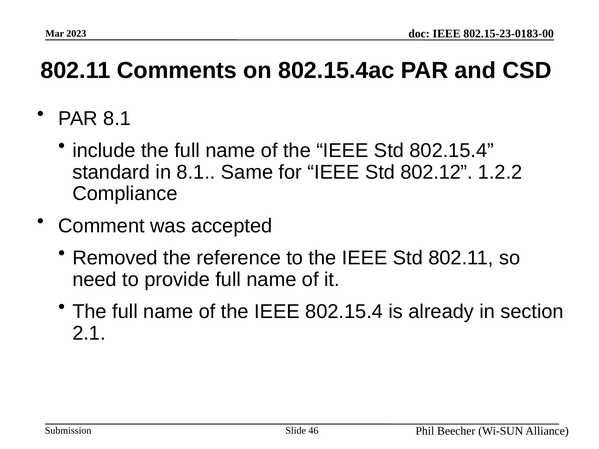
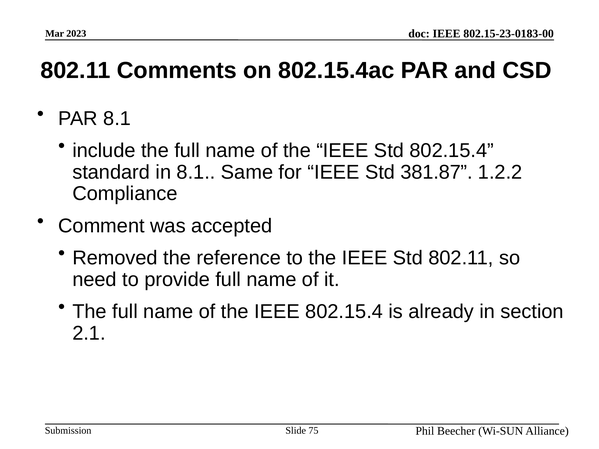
802.12: 802.12 -> 381.87
46: 46 -> 75
